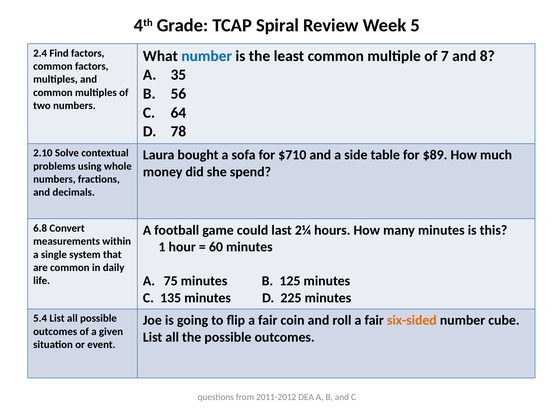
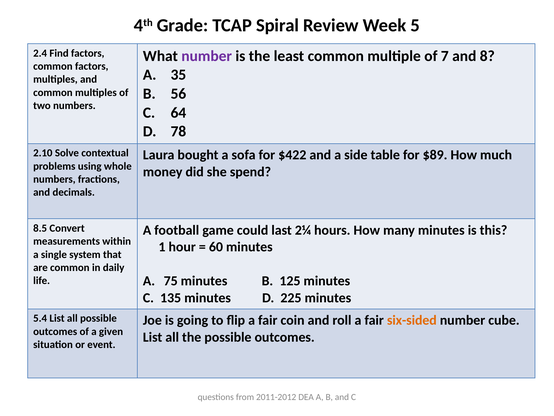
number at (207, 56) colour: blue -> purple
$710: $710 -> $422
6.8: 6.8 -> 8.5
